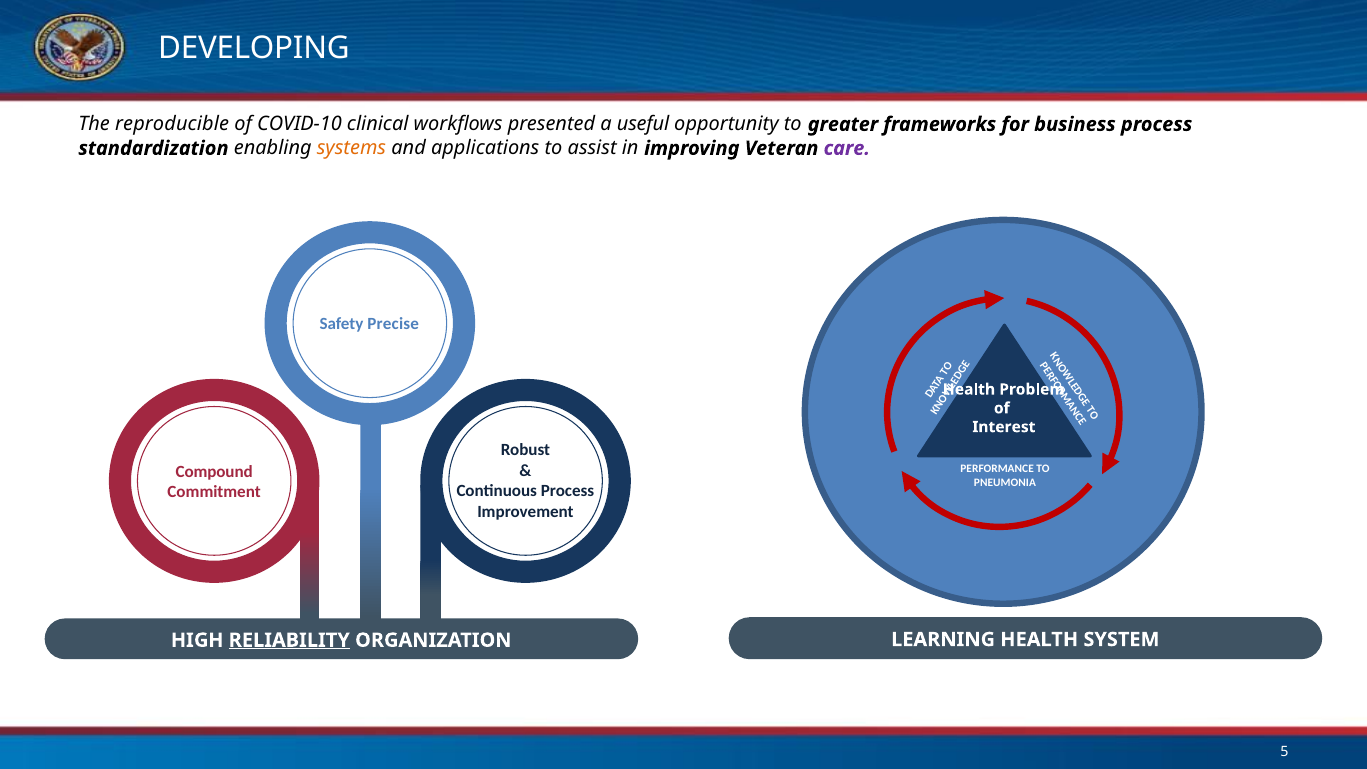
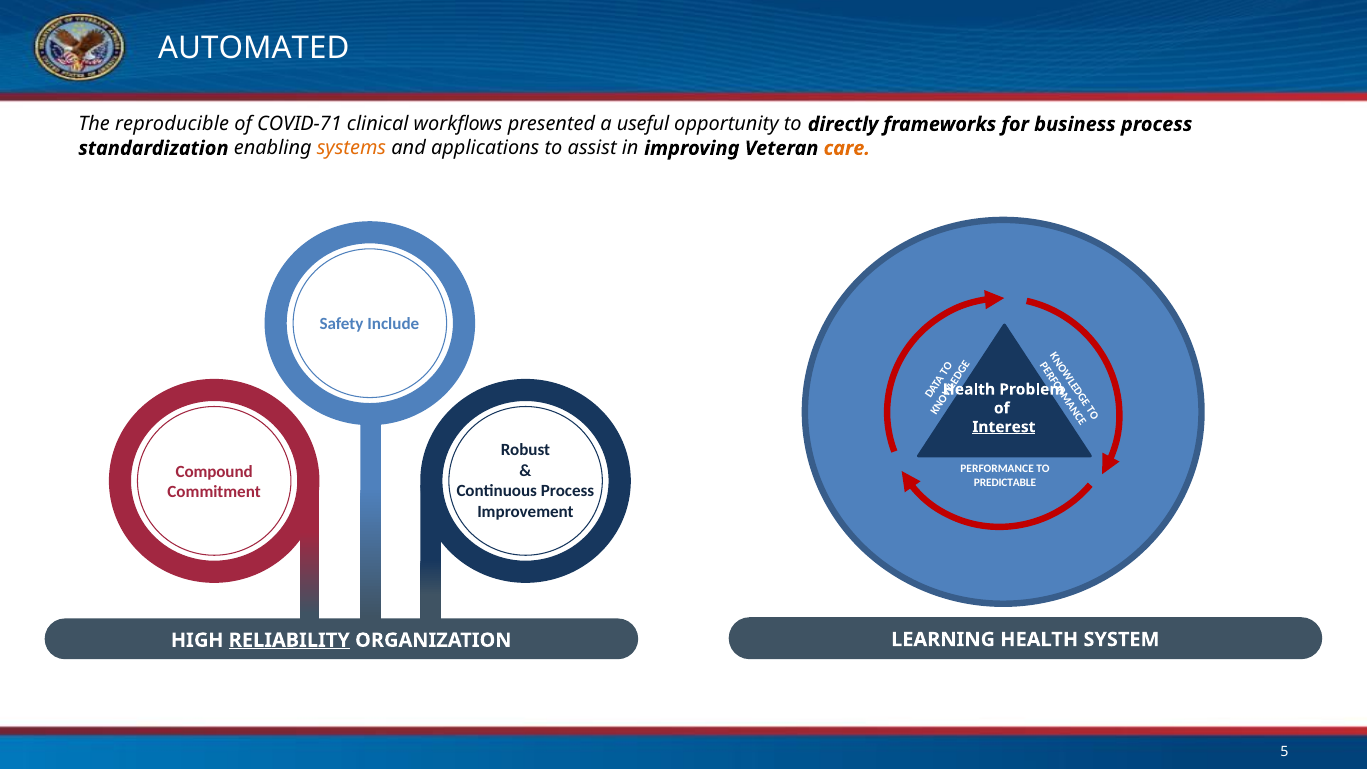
DEVELOPING: DEVELOPING -> AUTOMATED
COVID-10: COVID-10 -> COVID-71
greater: greater -> directly
care colour: purple -> orange
Precise: Precise -> Include
Interest underline: none -> present
PNEUMONIA: PNEUMONIA -> PREDICTABLE
